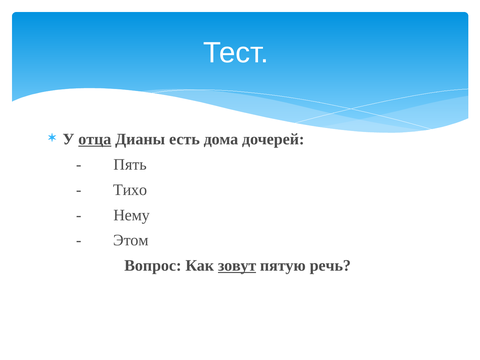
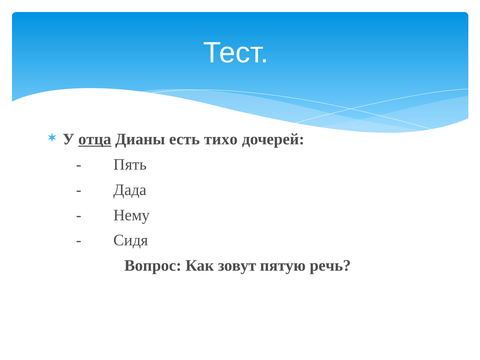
дома: дома -> тихо
Тихо: Тихо -> Дада
Этом: Этом -> Сидя
зовут underline: present -> none
